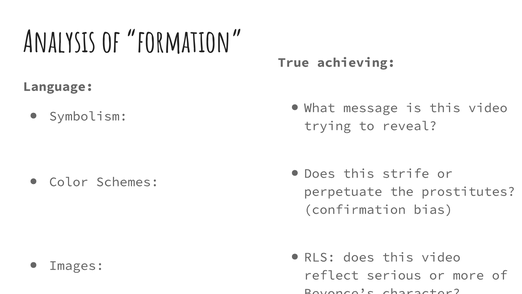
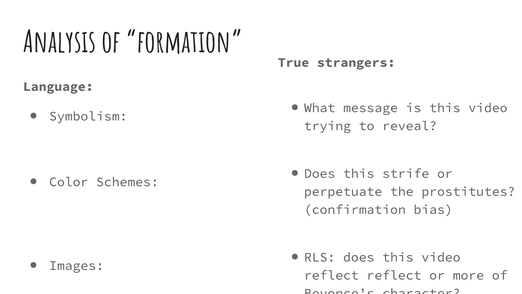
achieving: achieving -> strangers
reflect serious: serious -> reflect
